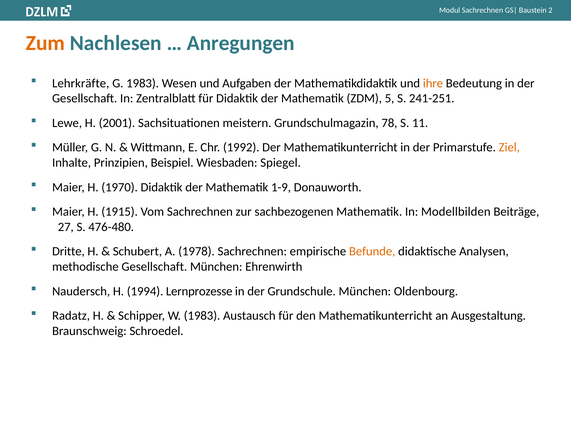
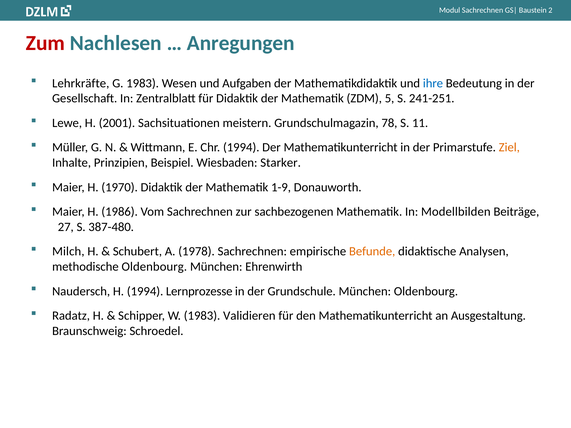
Zum colour: orange -> red
ihre colour: orange -> blue
Chr 1992: 1992 -> 1994
Spiegel: Spiegel -> Starker
1915: 1915 -> 1986
476-480: 476-480 -> 387-480
Dritte: Dritte -> Milch
methodische Gesellschaft: Gesellschaft -> Oldenbourg
Austausch: Austausch -> Validieren
